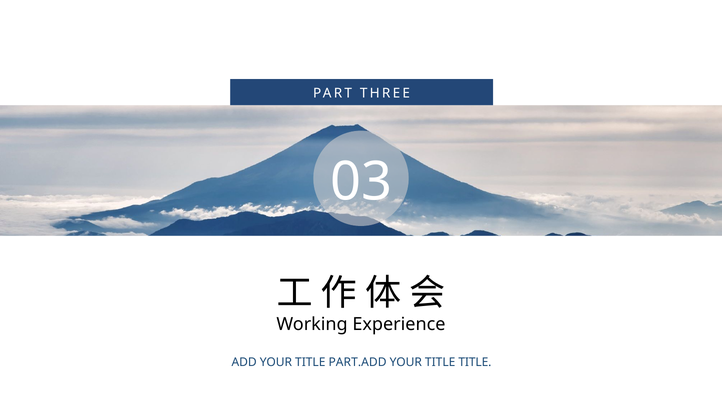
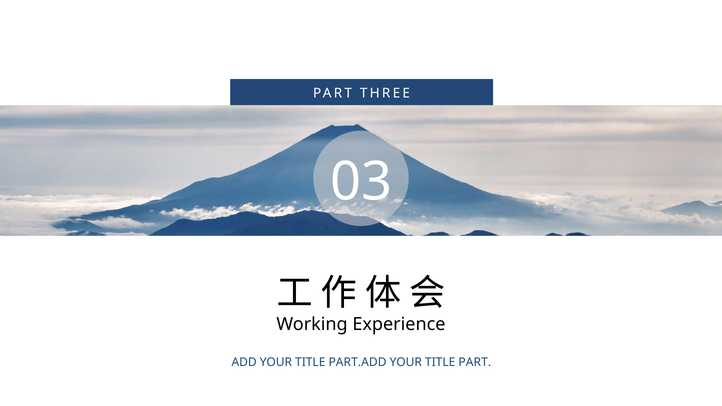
TITLE TITLE: TITLE -> PART
